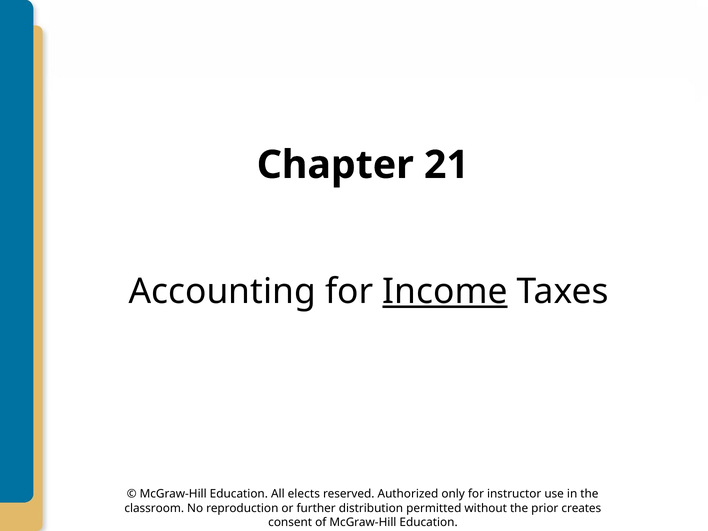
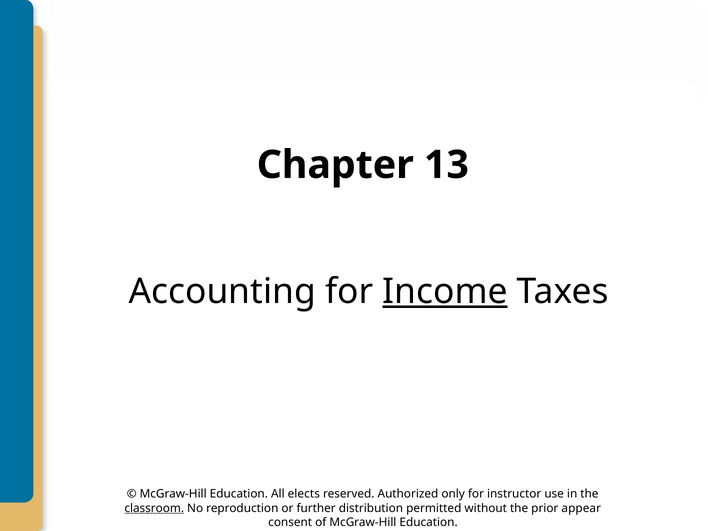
21: 21 -> 13
classroom underline: none -> present
creates: creates -> appear
